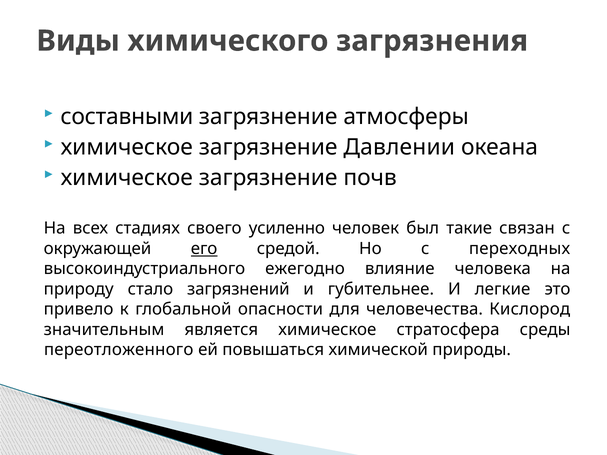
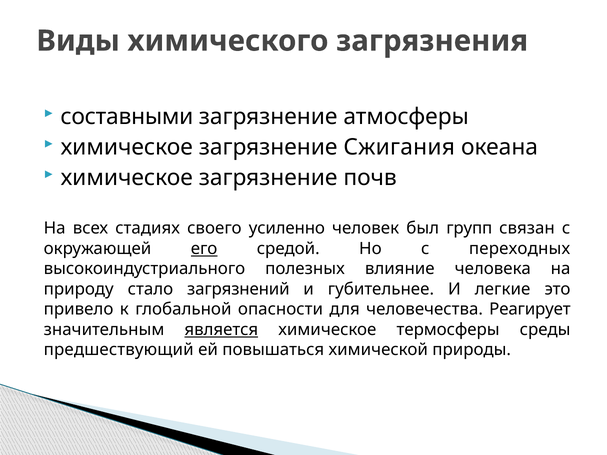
Давлении: Давлении -> Сжигания
такие: такие -> групп
ежегодно: ежегодно -> полезных
Кислород: Кислород -> Реагирует
является underline: none -> present
стратосфера: стратосфера -> термосферы
переотложенного: переотложенного -> предшествующий
